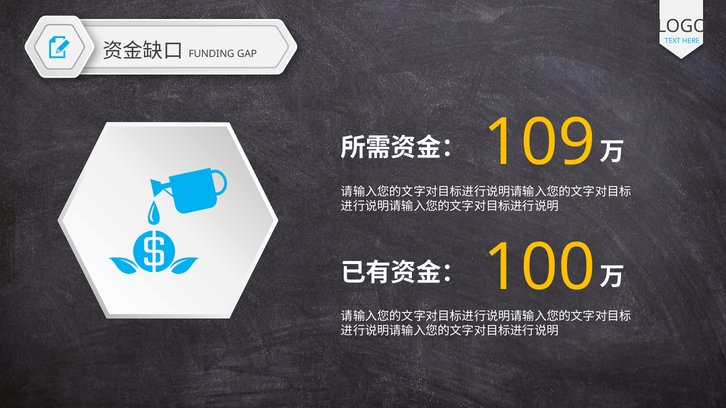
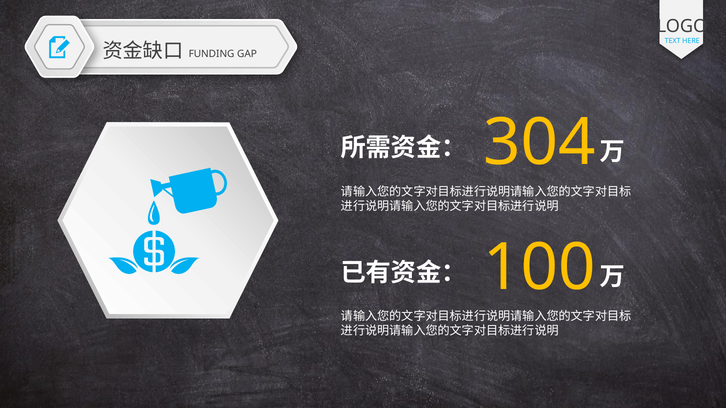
109: 109 -> 304
